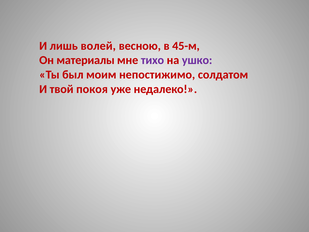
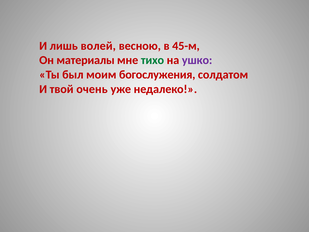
тихо colour: purple -> green
непостижимо: непостижимо -> богослужения
покоя: покоя -> очень
